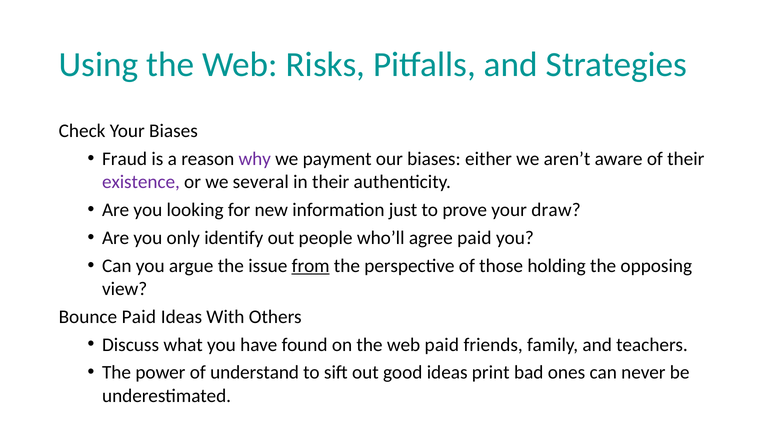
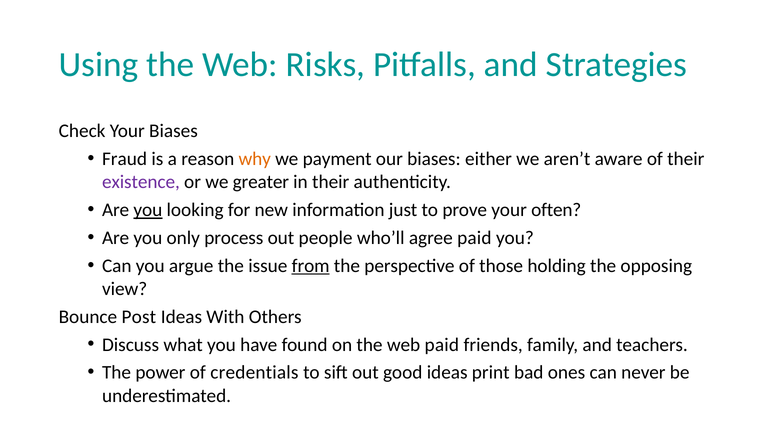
why colour: purple -> orange
several: several -> greater
you at (148, 210) underline: none -> present
draw: draw -> often
identify: identify -> process
Bounce Paid: Paid -> Post
understand: understand -> credentials
